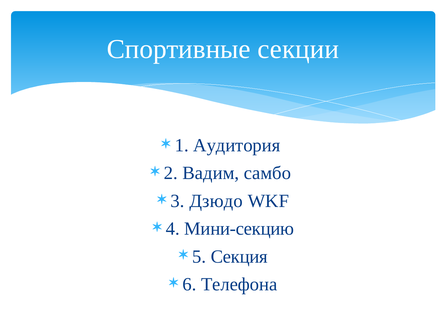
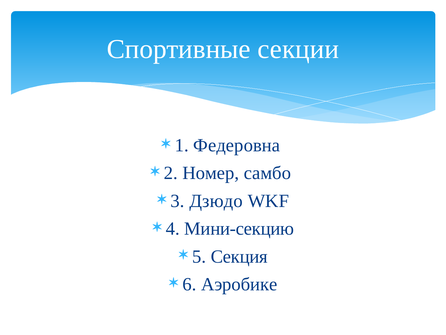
Аудитория: Аудитория -> Федеровна
Вадим: Вадим -> Номер
Телефона: Телефона -> Аэробике
